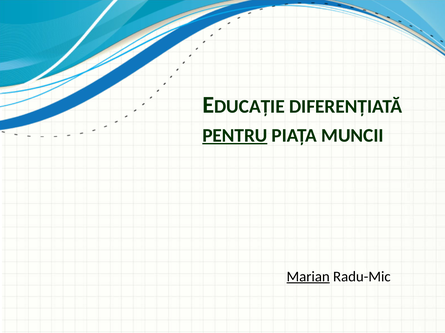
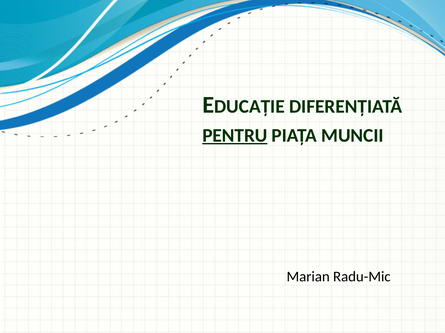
Marian underline: present -> none
